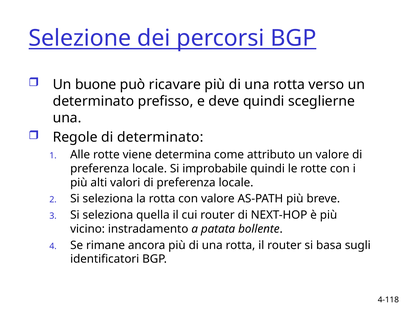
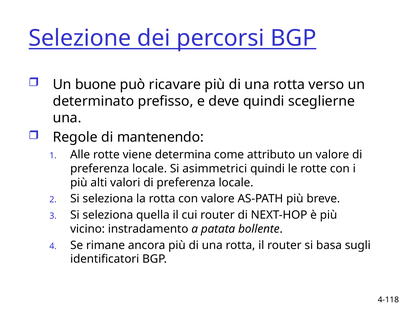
di determinato: determinato -> mantenendo
improbabile: improbabile -> asimmetrici
